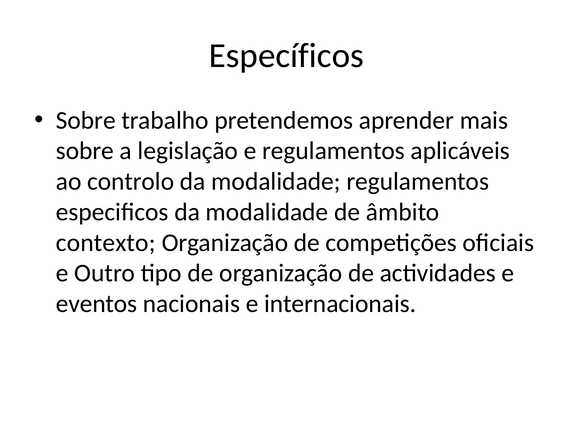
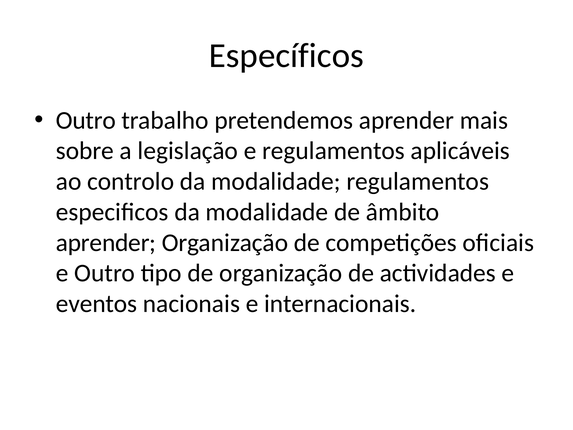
Sobre at (86, 120): Sobre -> Outro
contexto at (106, 242): contexto -> aprender
